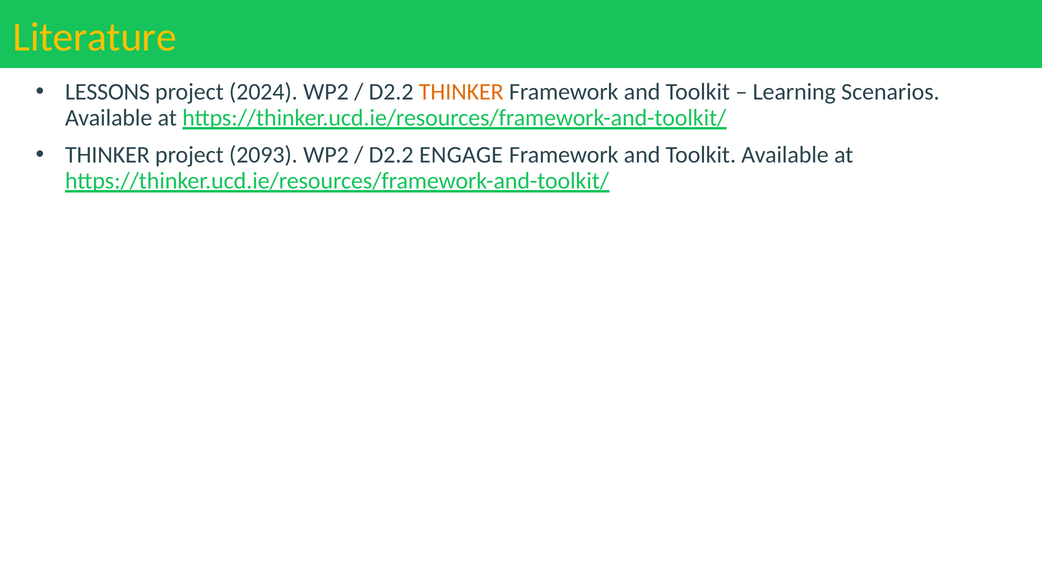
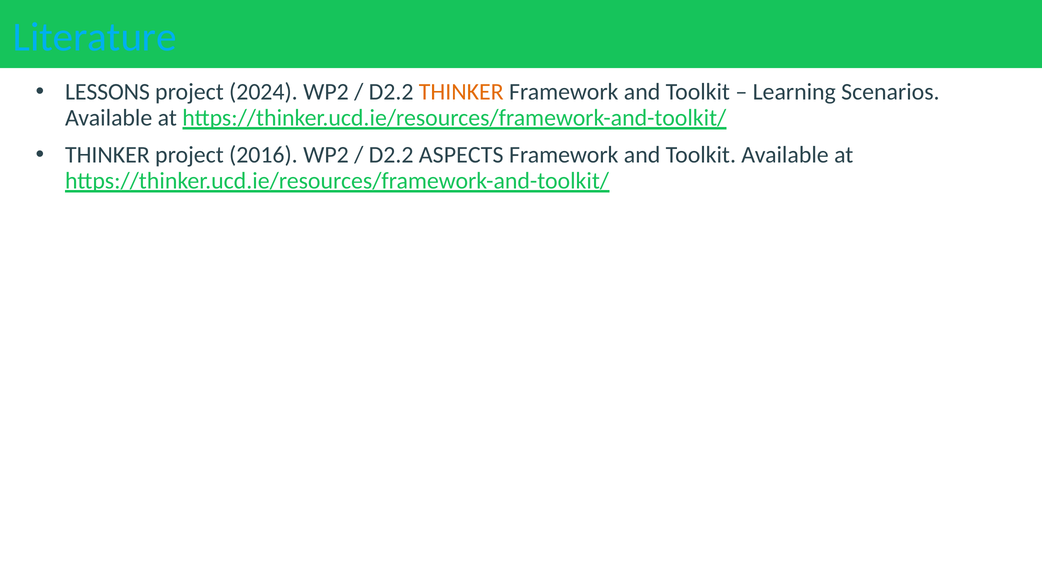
Literature colour: yellow -> light blue
2093: 2093 -> 2016
ENGAGE: ENGAGE -> ASPECTS
